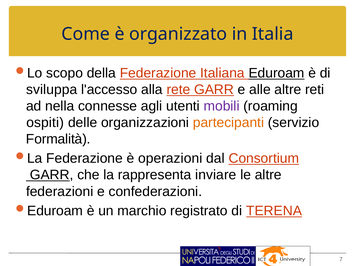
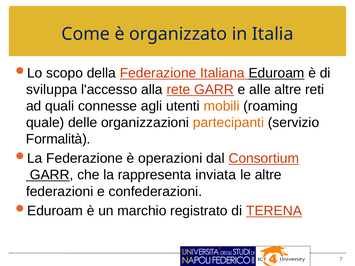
nella: nella -> quali
mobili colour: purple -> orange
ospiti: ospiti -> quale
inviare: inviare -> inviata
